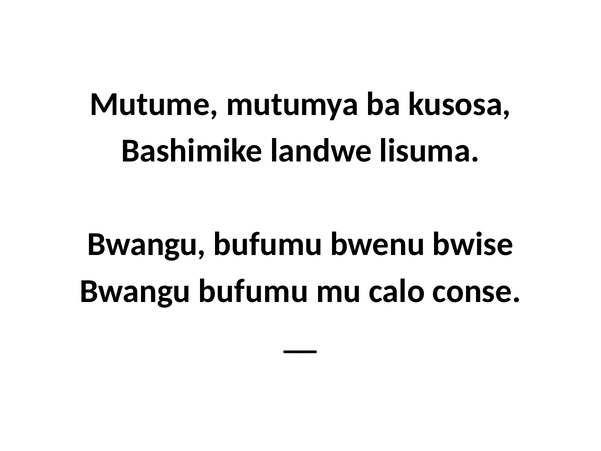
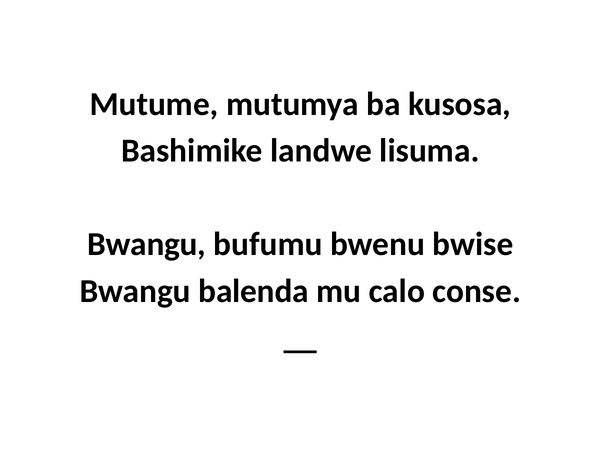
bufumu at (253, 291): bufumu -> balenda
